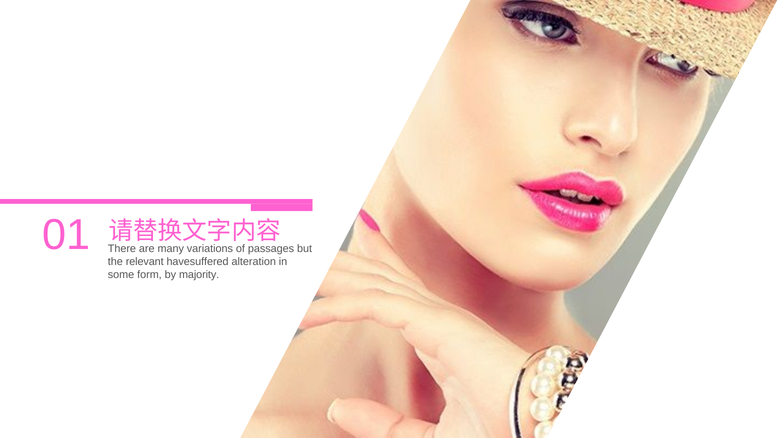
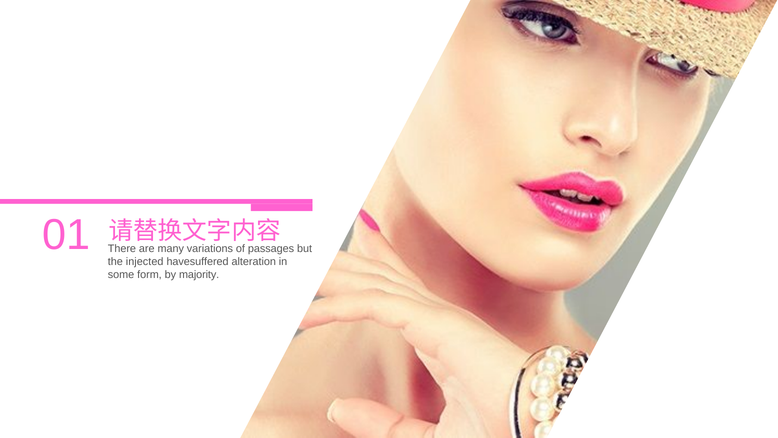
relevant: relevant -> injected
